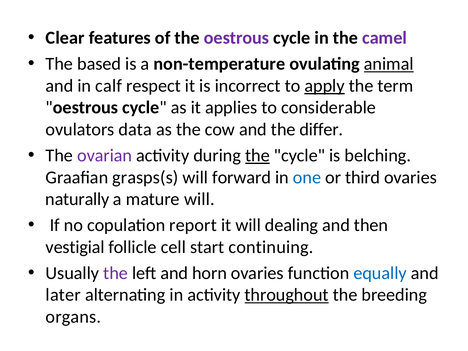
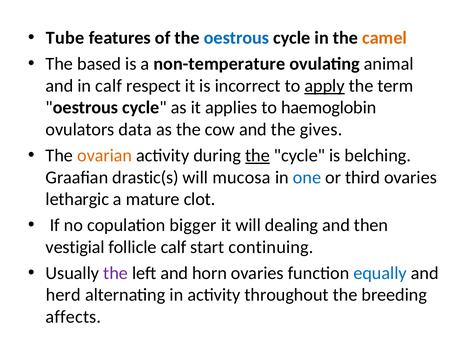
Clear: Clear -> Tube
oestrous at (237, 38) colour: purple -> blue
camel colour: purple -> orange
animal underline: present -> none
considerable: considerable -> haemoglobin
differ: differ -> gives
ovarian colour: purple -> orange
grasps(s: grasps(s -> drastic(s
forward: forward -> mucosa
naturally: naturally -> lethargic
mature will: will -> clot
report: report -> bigger
follicle cell: cell -> calf
later: later -> herd
throughout underline: present -> none
organs: organs -> affects
